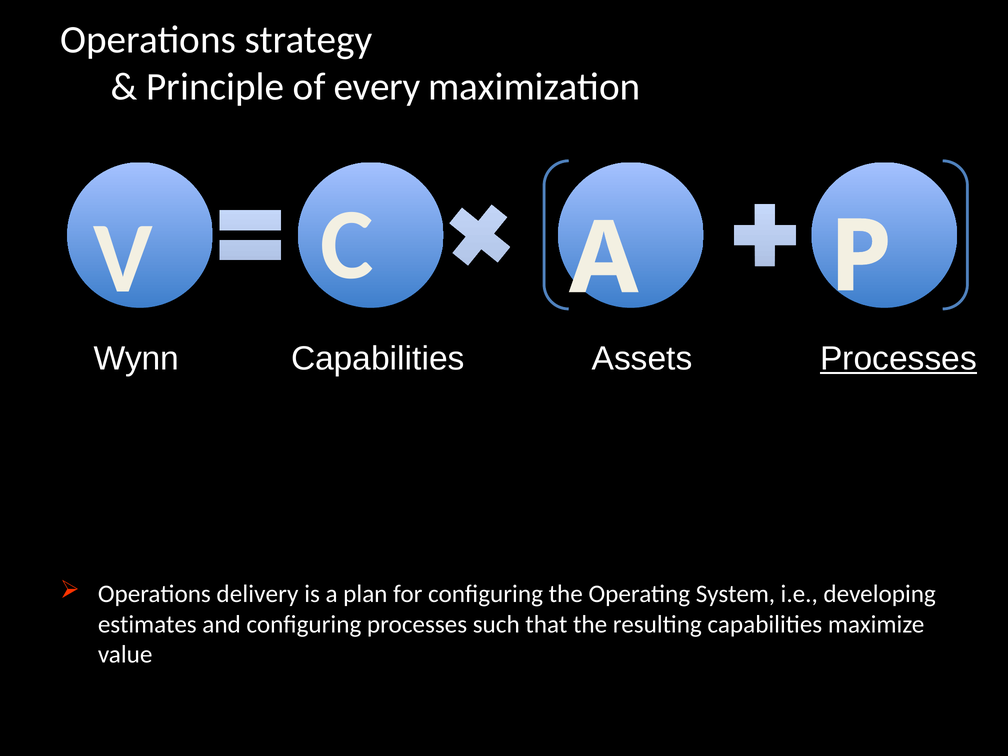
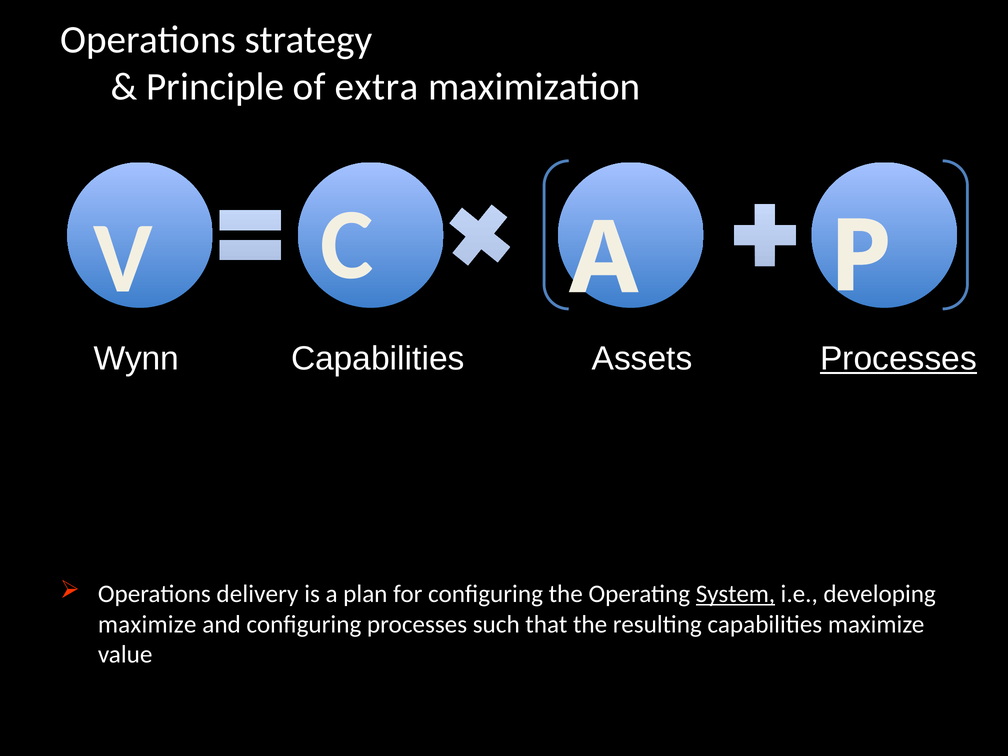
every: every -> extra
System underline: none -> present
estimates at (147, 624): estimates -> maximize
